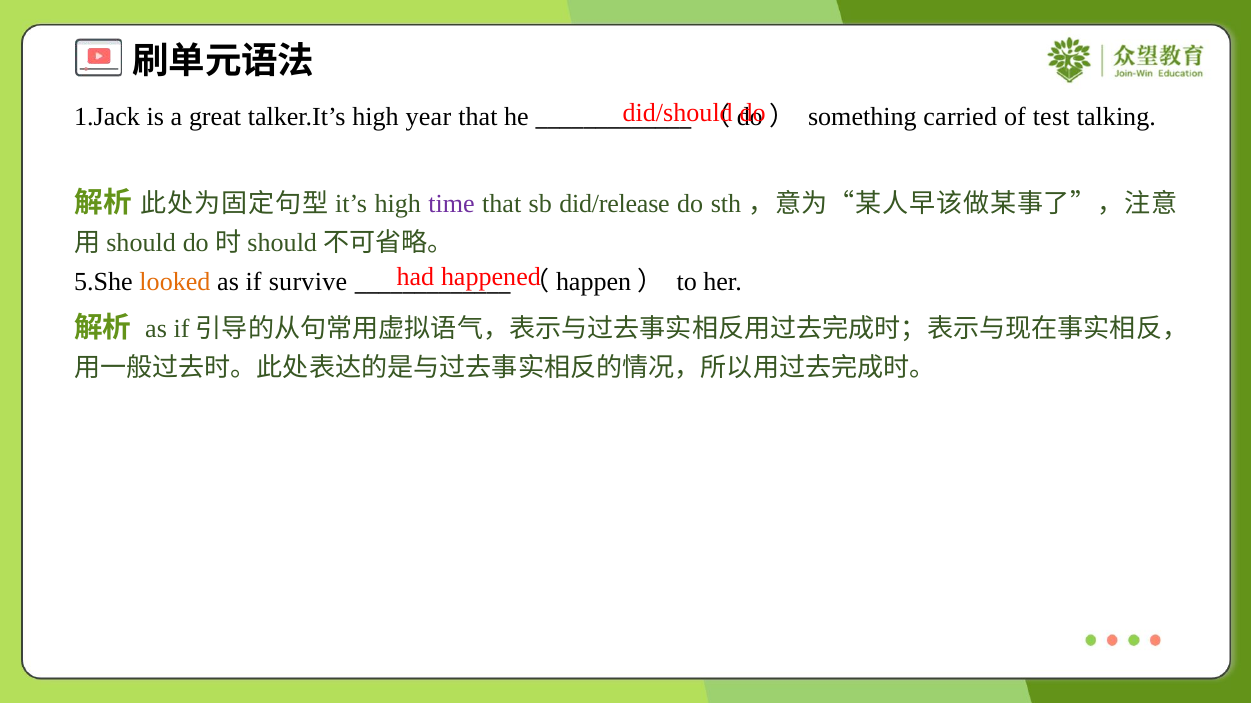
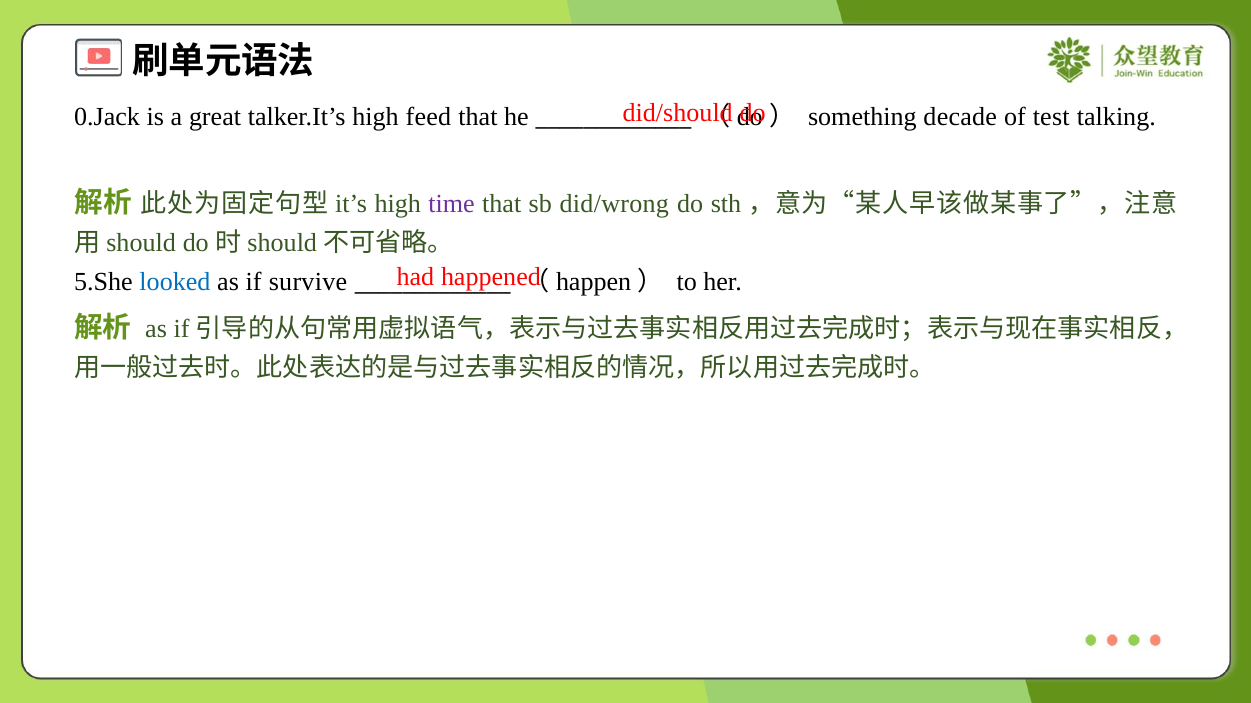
1.Jack: 1.Jack -> 0.Jack
year: year -> feed
carried: carried -> decade
did/release: did/release -> did/wrong
looked colour: orange -> blue
